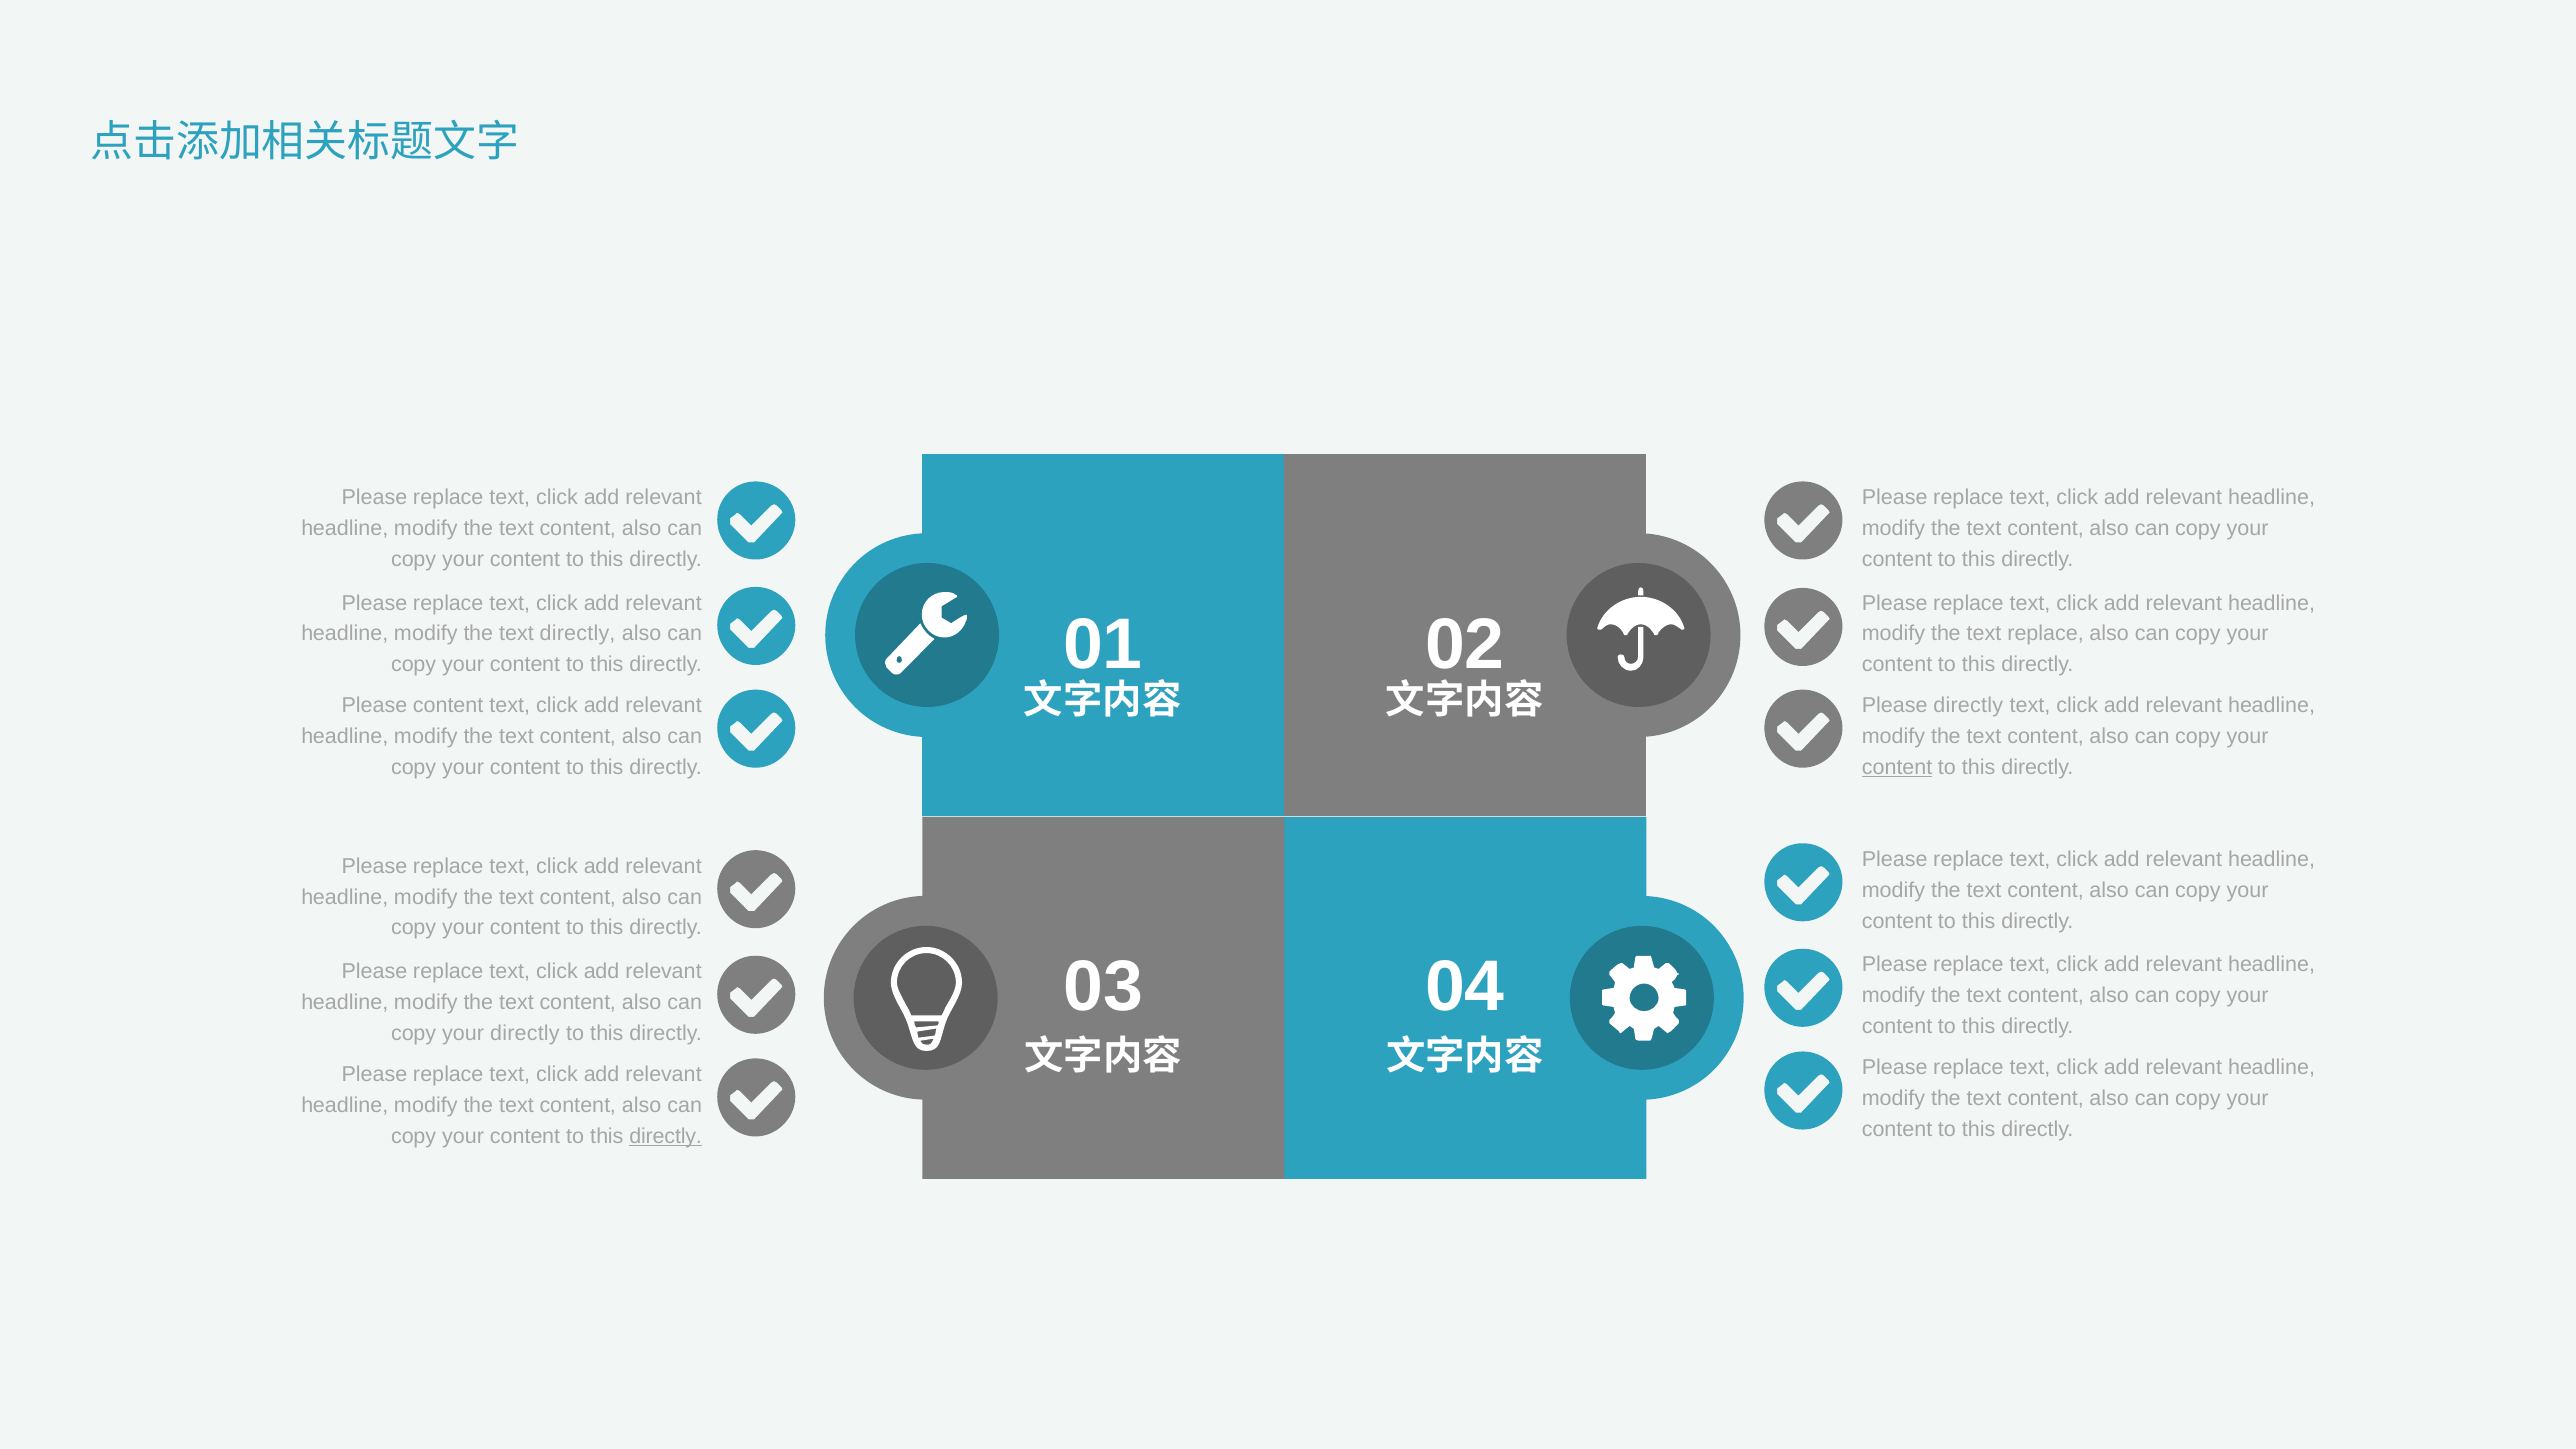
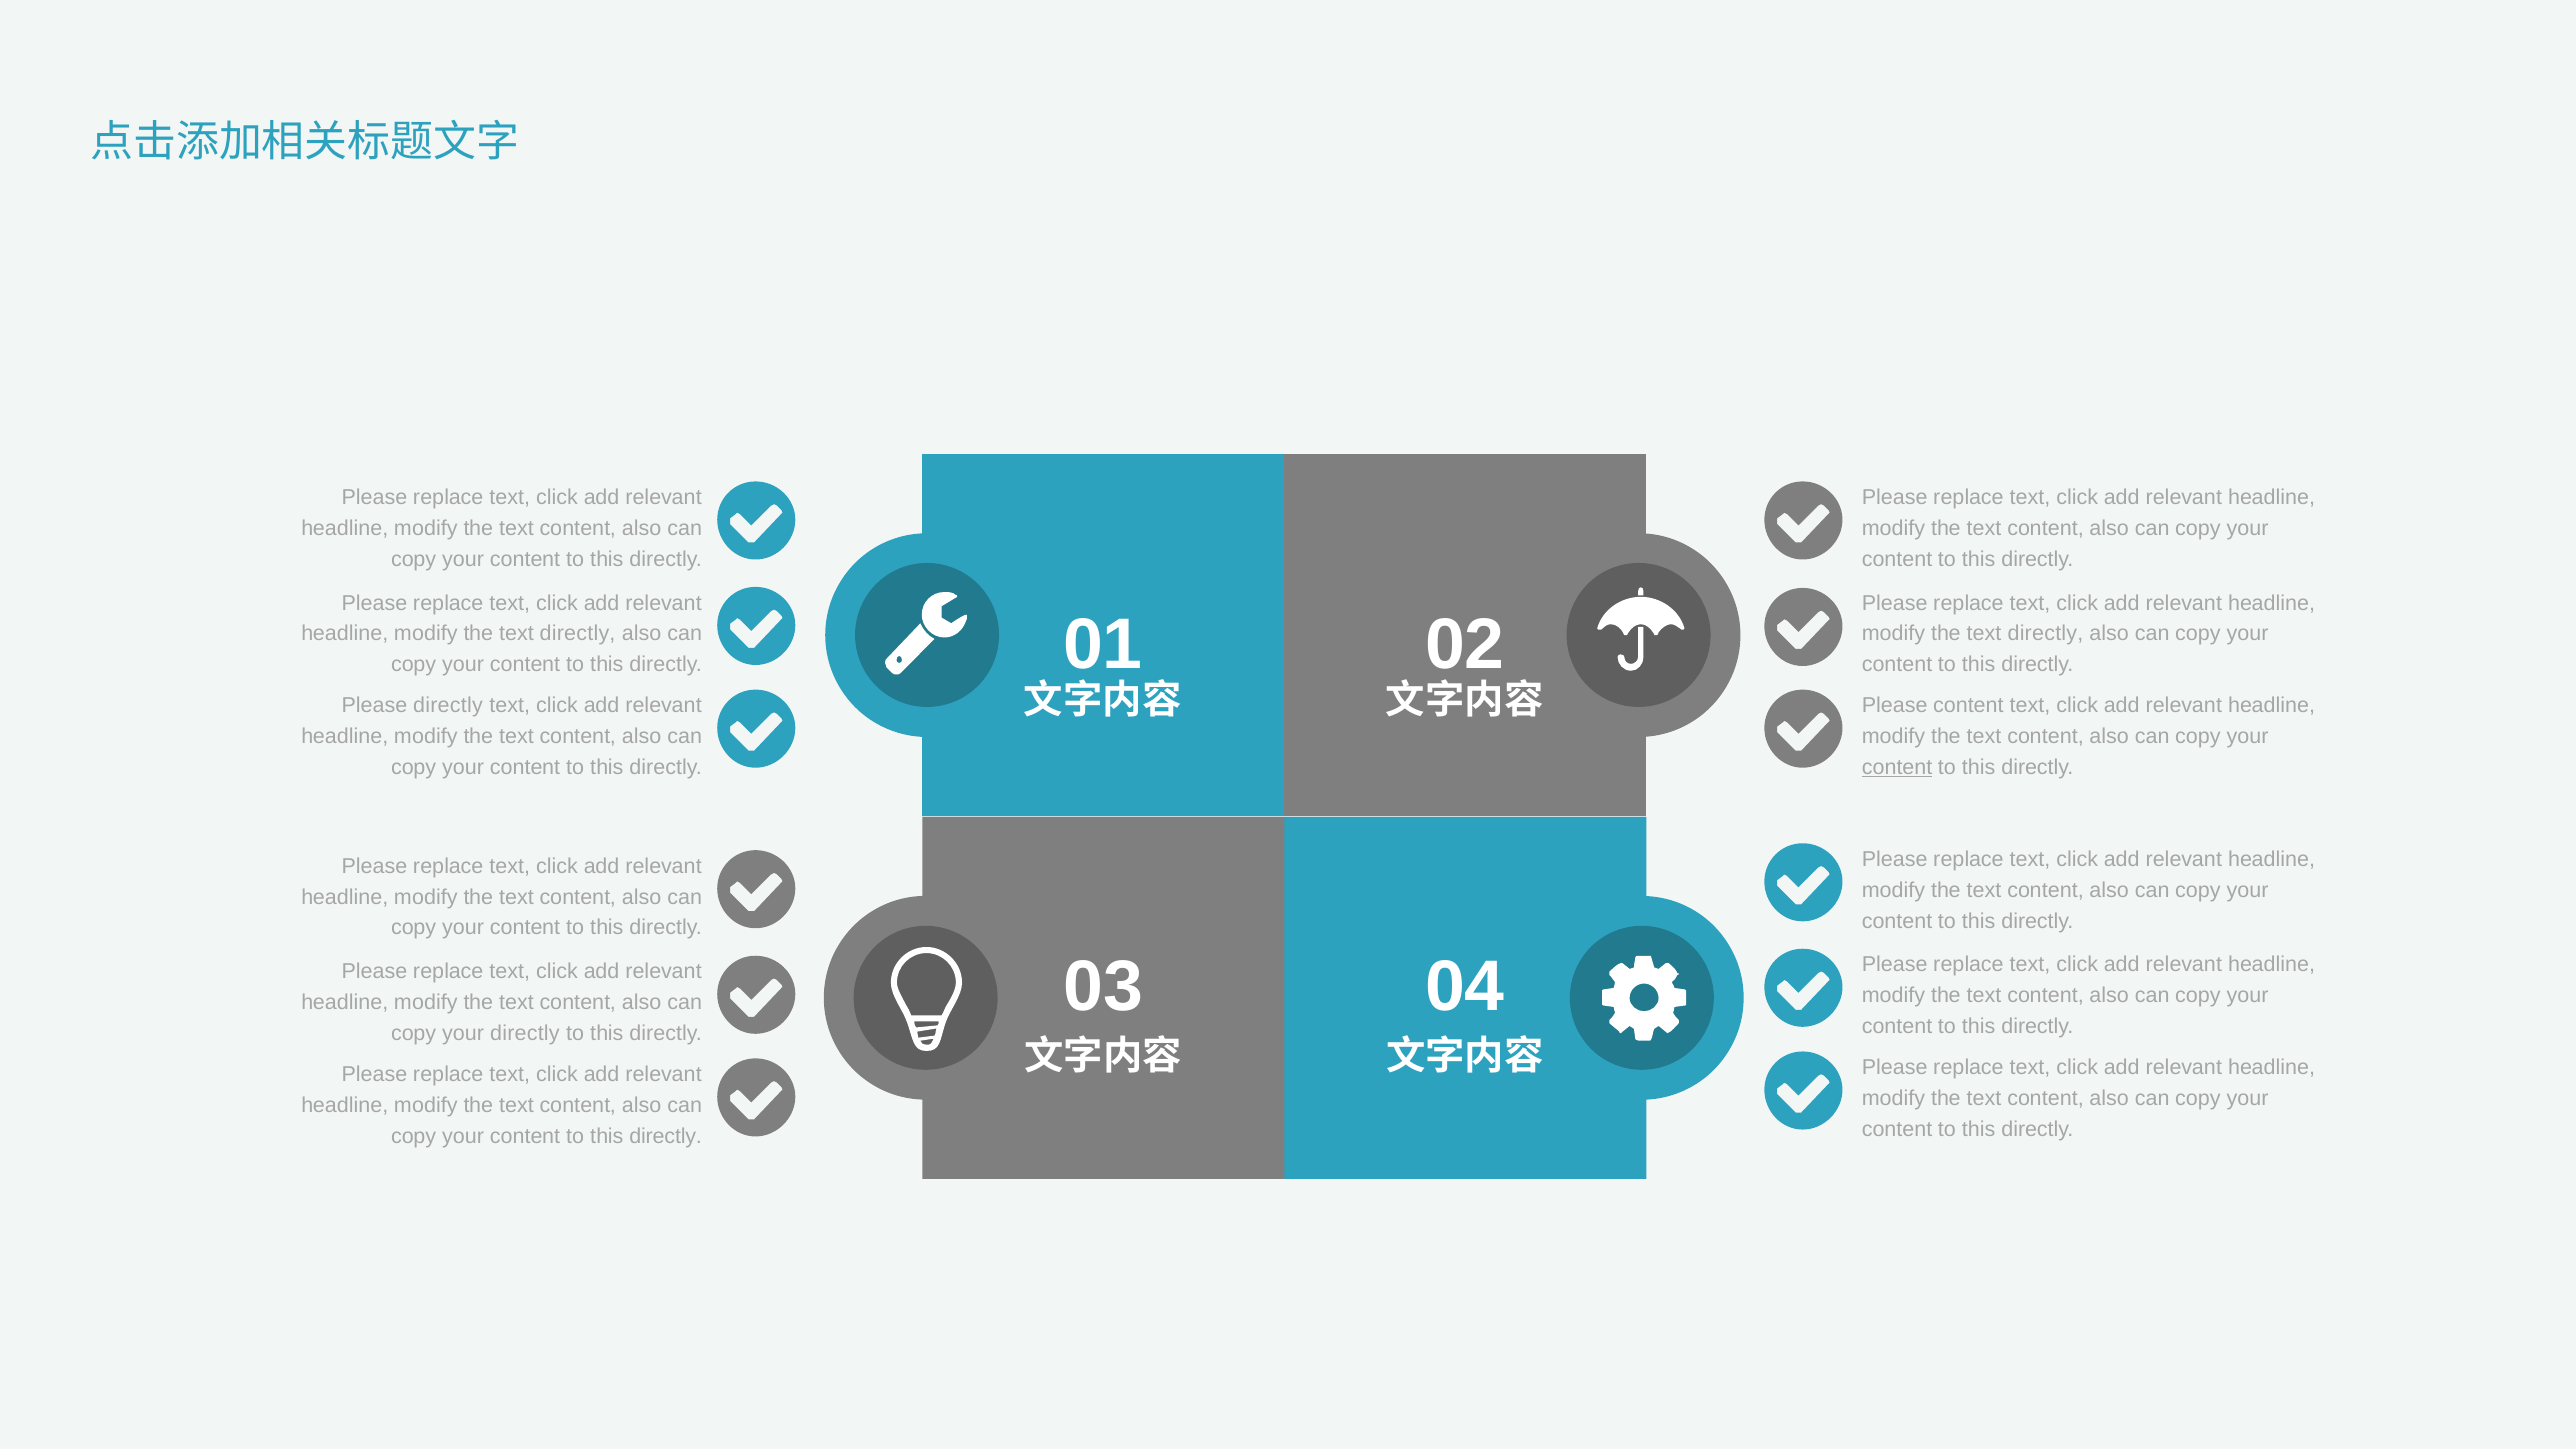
replace at (2046, 634): replace -> directly
Please content: content -> directly
Please directly: directly -> content
directly at (666, 1136) underline: present -> none
